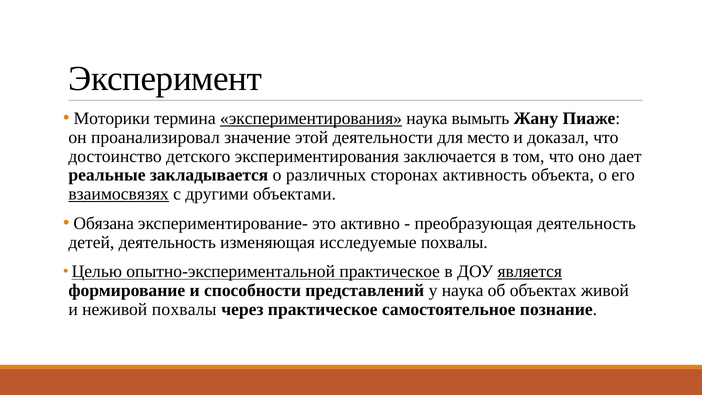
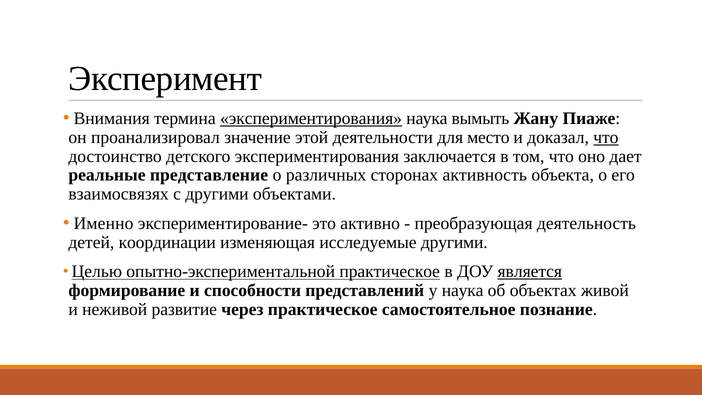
Моторики: Моторики -> Внимания
что at (606, 137) underline: none -> present
закладывается: закладывается -> представление
взаимосвязях underline: present -> none
Обязана: Обязана -> Именно
детей деятельность: деятельность -> координации
исследуемые похвалы: похвалы -> другими
неживой похвалы: похвалы -> развитие
